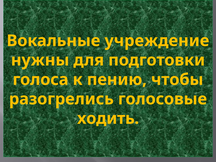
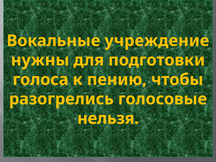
ходить: ходить -> нельзя
